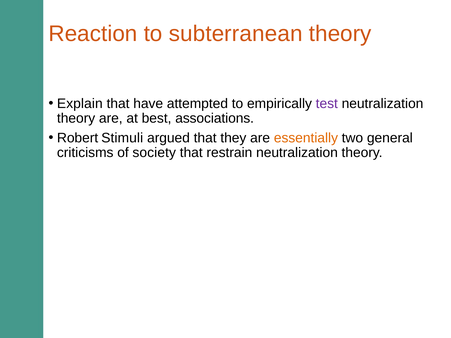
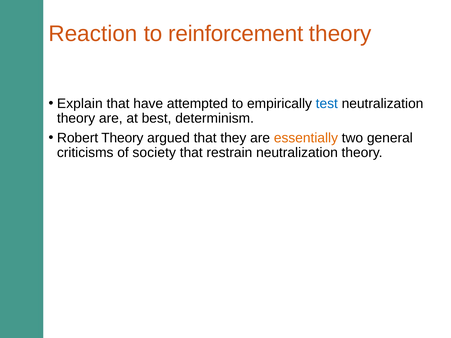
subterranean: subterranean -> reinforcement
test colour: purple -> blue
associations: associations -> determinism
Robert Stimuli: Stimuli -> Theory
